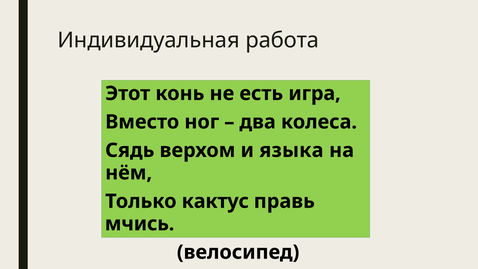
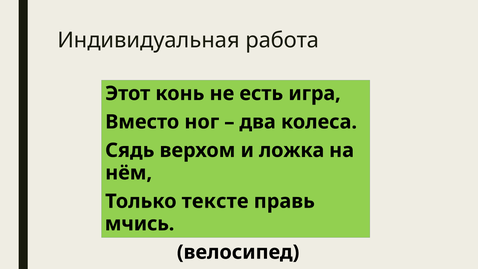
языка: языка -> ложка
кактус: кактус -> тексте
